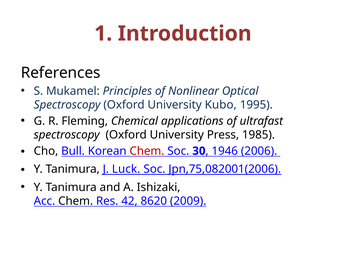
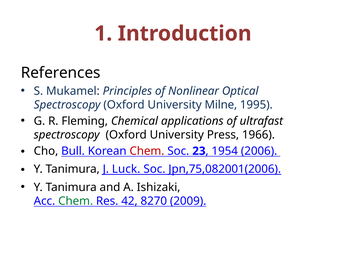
Kubo: Kubo -> Milne
1985: 1985 -> 1966
30: 30 -> 23
1946: 1946 -> 1954
Chem at (76, 201) colour: black -> green
8620: 8620 -> 8270
